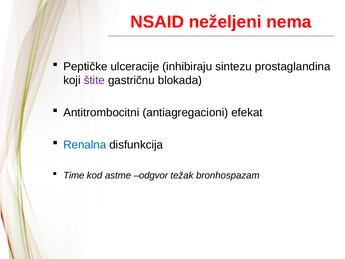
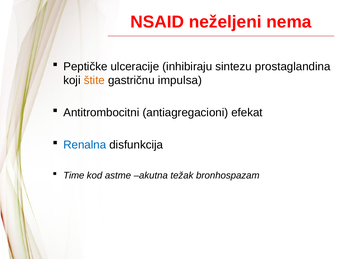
štite colour: purple -> orange
blokada: blokada -> impulsa
odgvor: odgvor -> akutna
